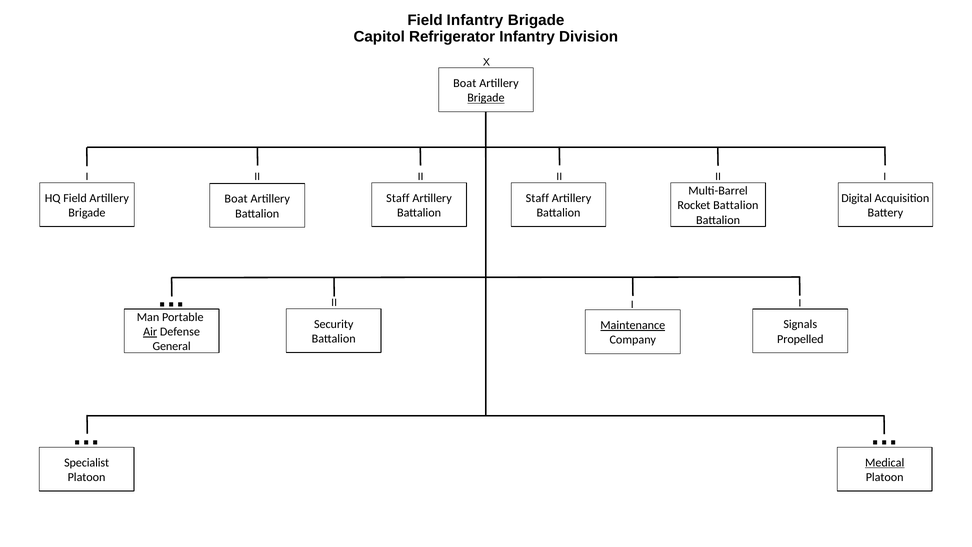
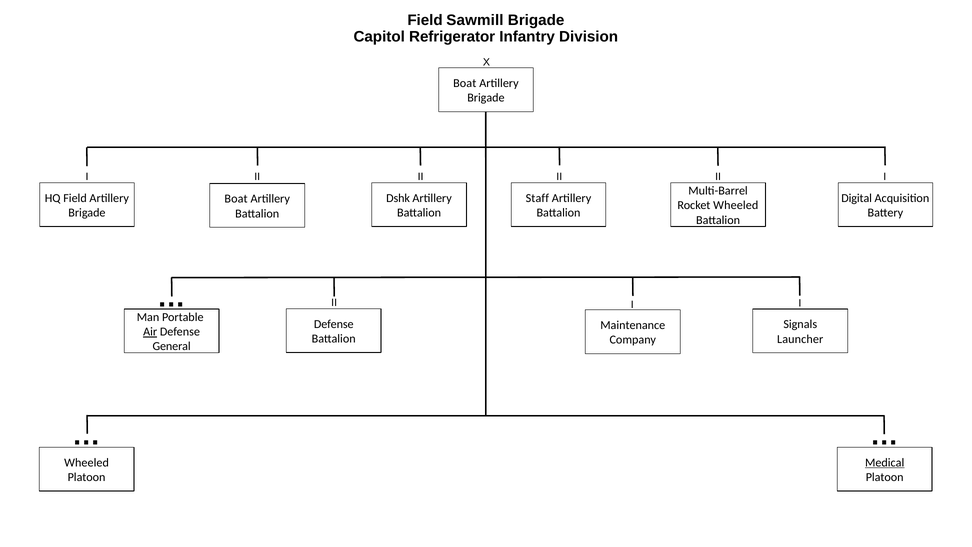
Field Infantry: Infantry -> Sawmill
Brigade at (486, 98) underline: present -> none
Staff at (398, 198): Staff -> Dshk
Rocket Battalion: Battalion -> Wheeled
Security at (334, 324): Security -> Defense
Maintenance underline: present -> none
Propelled: Propelled -> Launcher
Specialist at (87, 462): Specialist -> Wheeled
